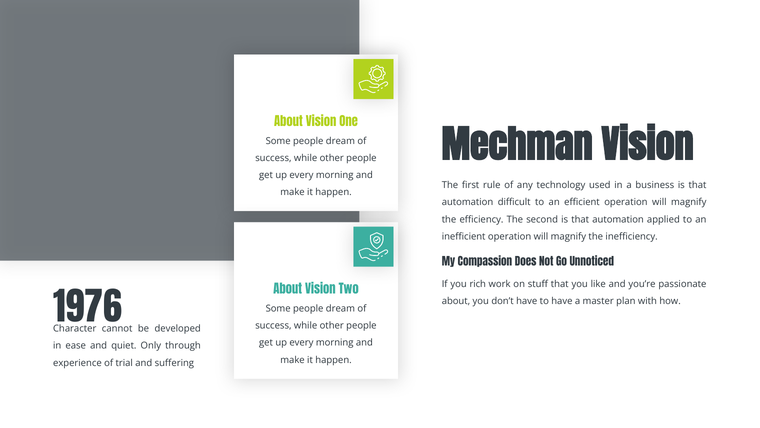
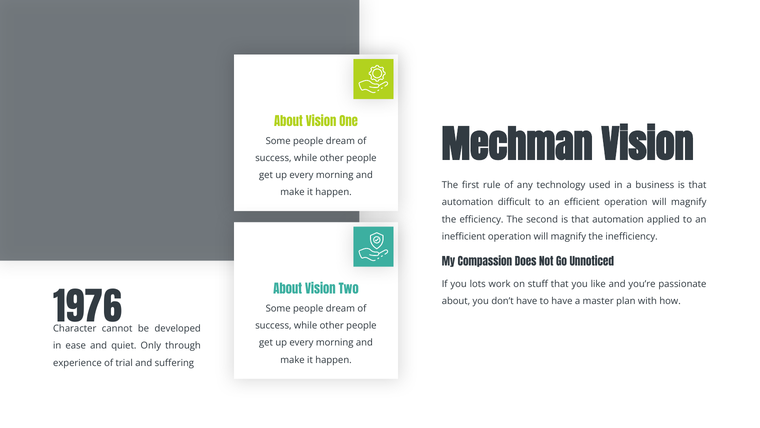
rich: rich -> lots
